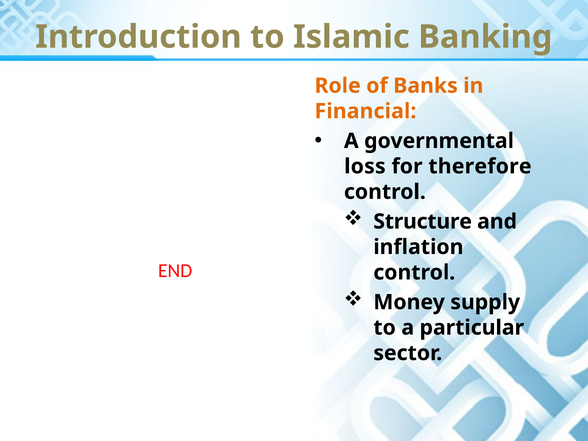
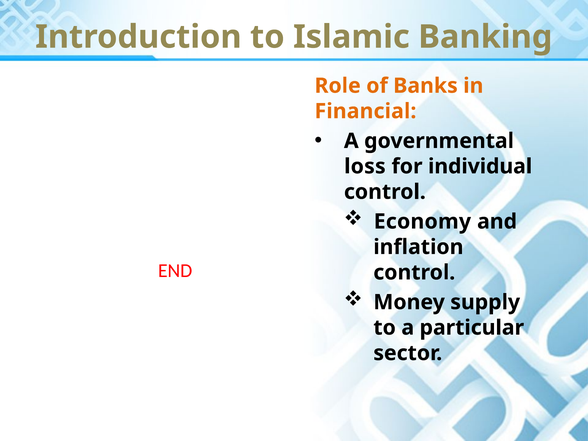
therefore: therefore -> individual
Structure: Structure -> Economy
